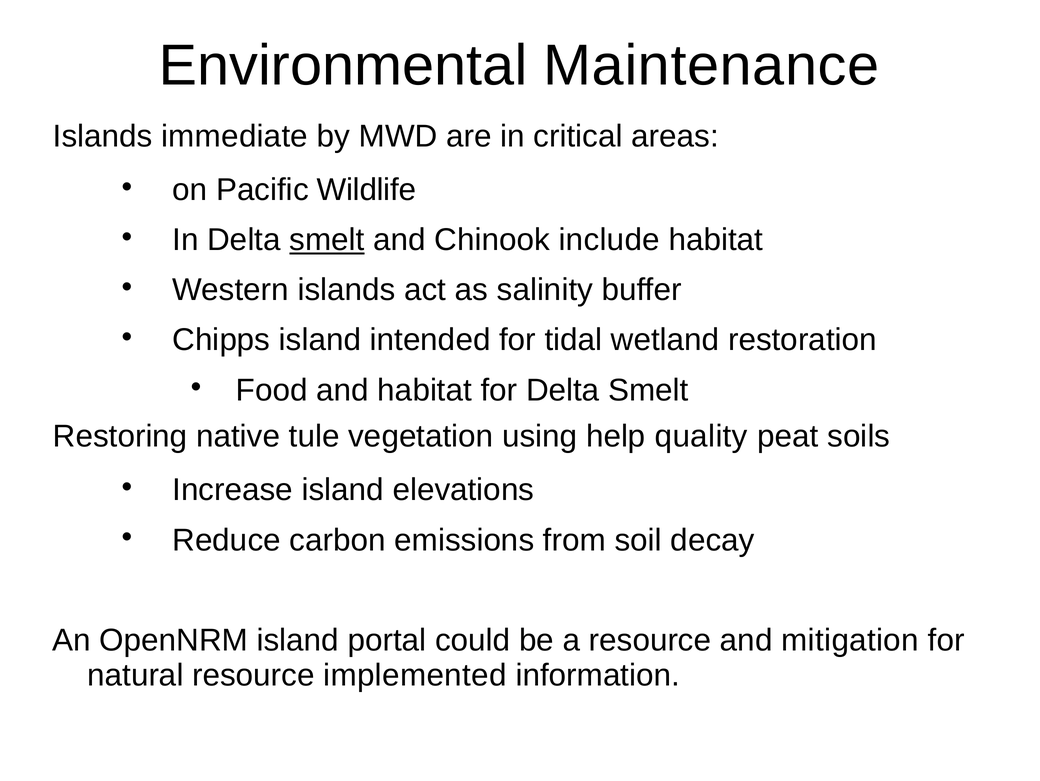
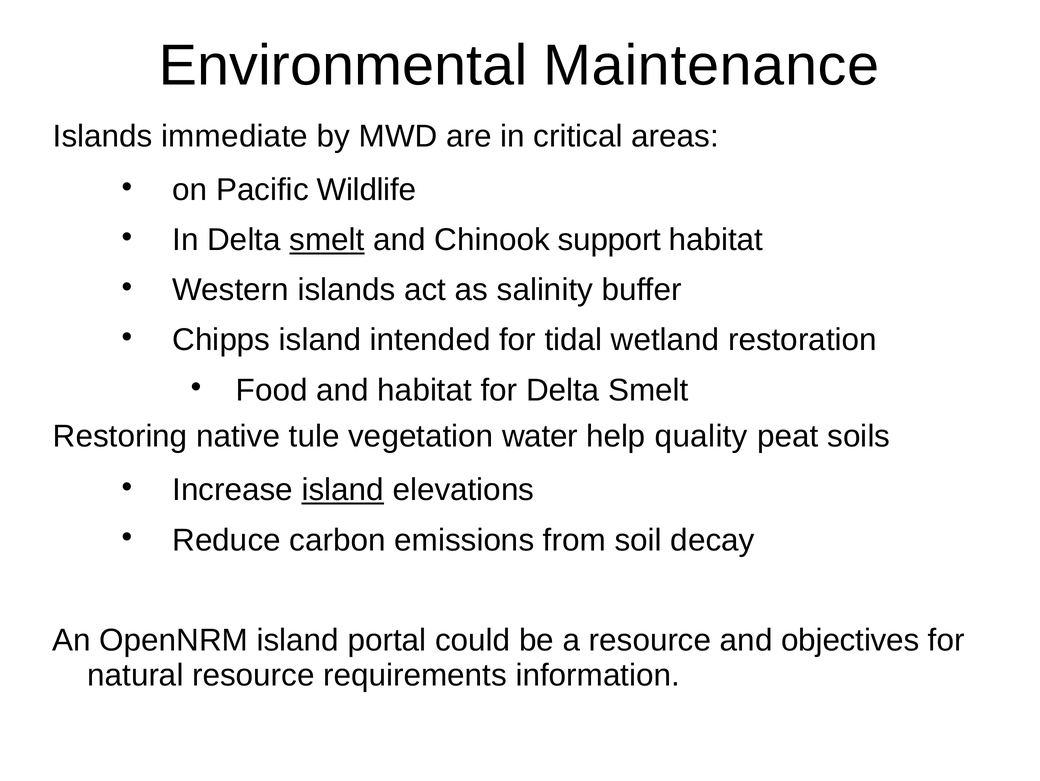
include: include -> support
using: using -> water
island at (343, 490) underline: none -> present
mitigation: mitigation -> objectives
implemented: implemented -> requirements
